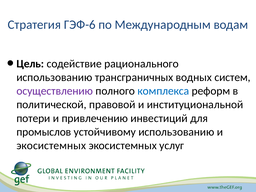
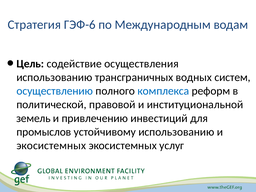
рационального: рационального -> осуществления
осуществлению colour: purple -> blue
потери: потери -> земель
